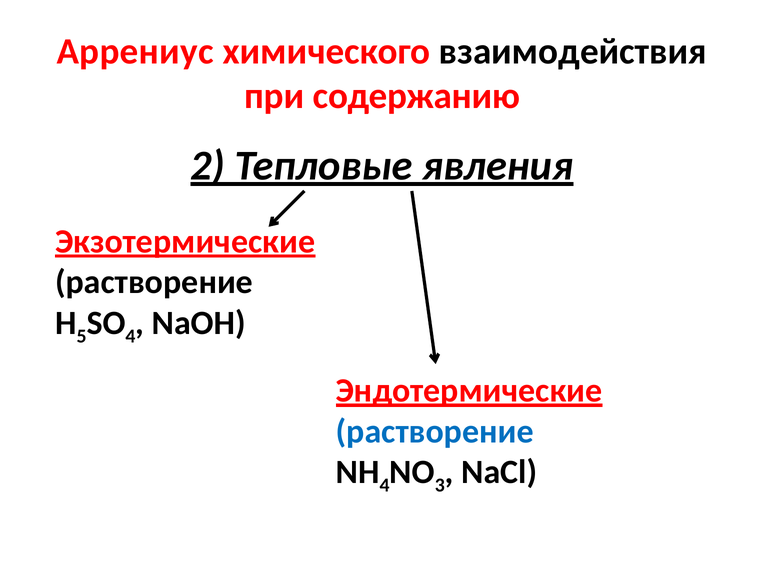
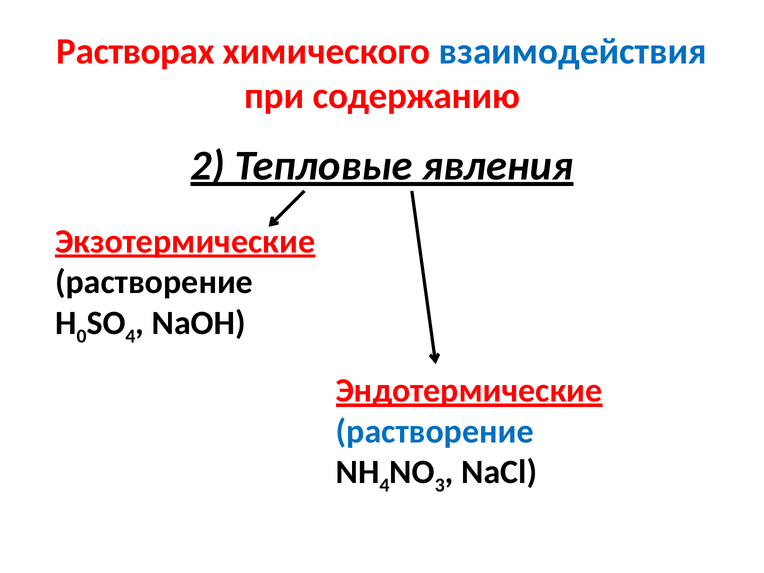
Аррениус: Аррениус -> Растворах
взаимодействия colour: black -> blue
5: 5 -> 0
